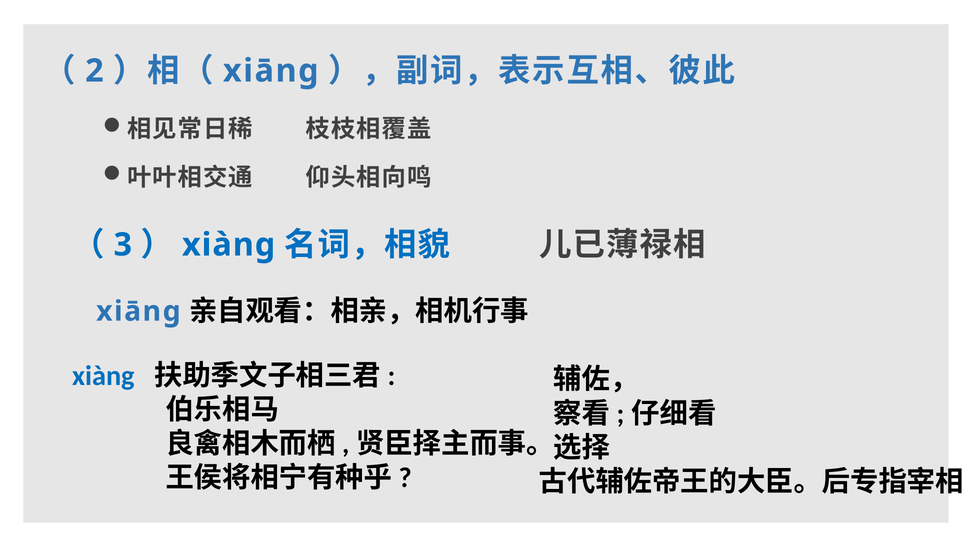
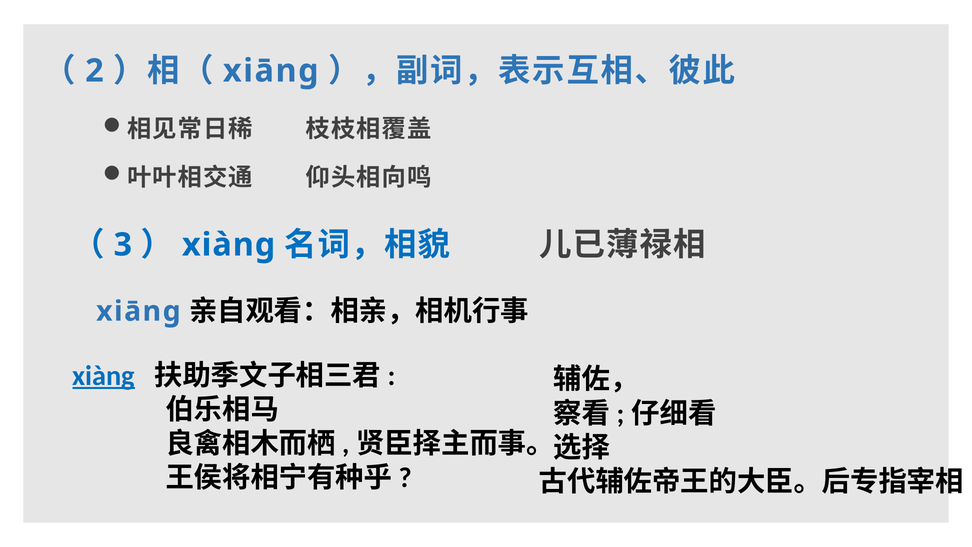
xiàng at (104, 376) underline: none -> present
